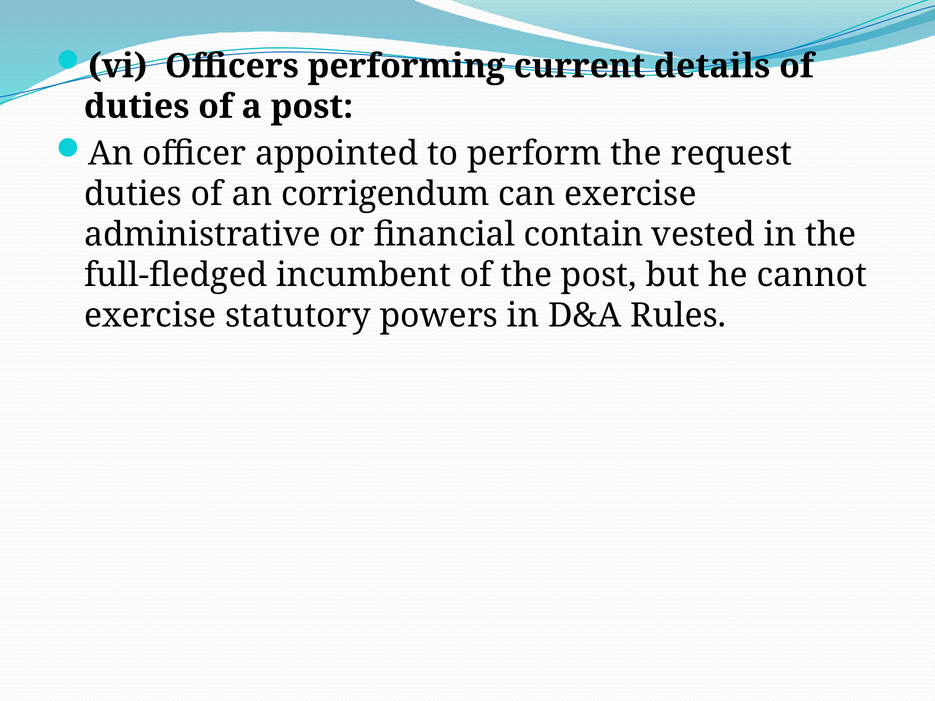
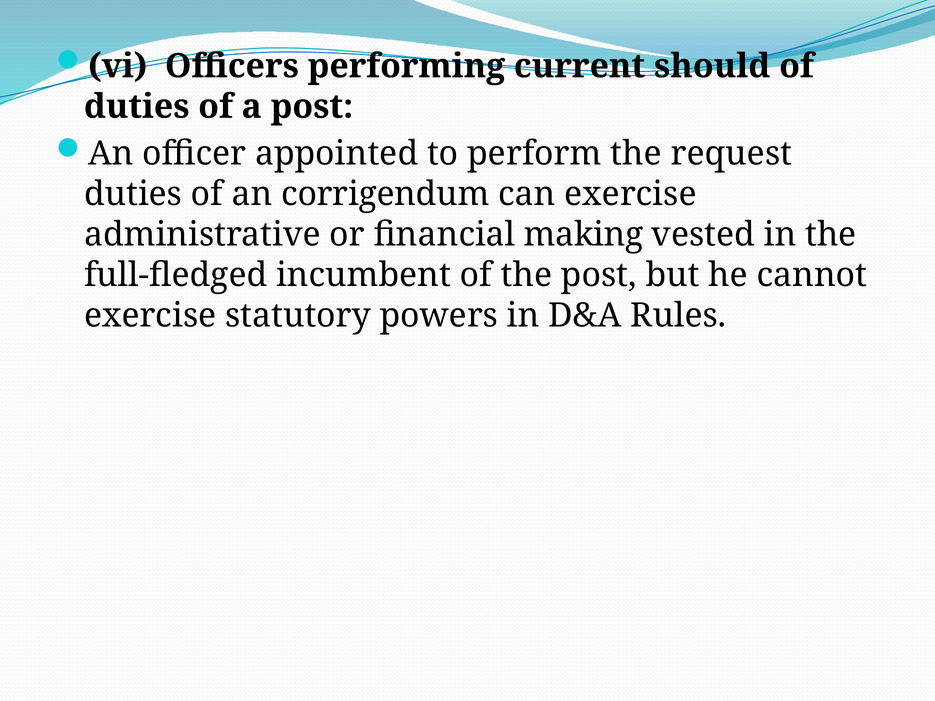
details: details -> should
contain: contain -> making
